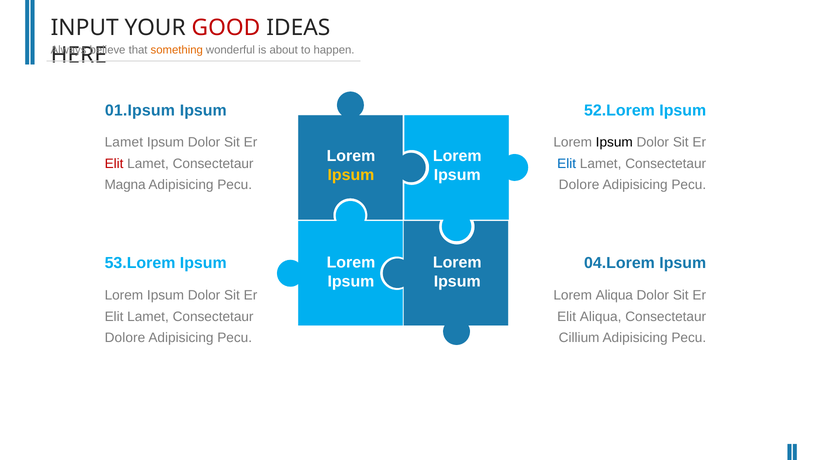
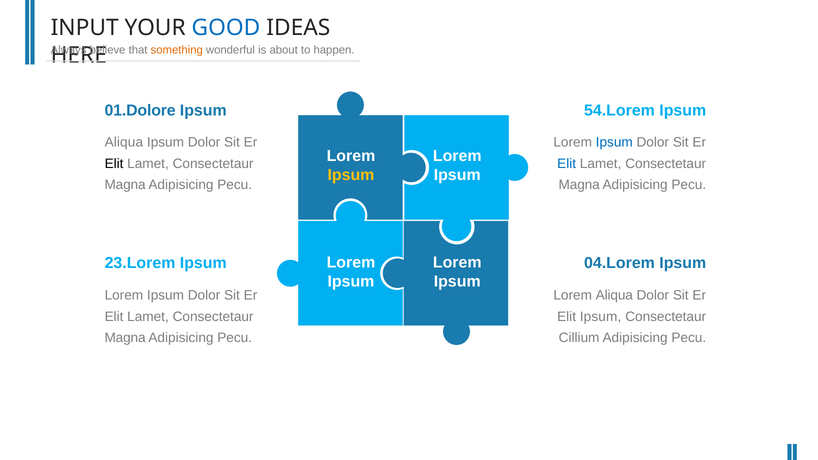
GOOD colour: red -> blue
01.Ipsum: 01.Ipsum -> 01.Dolore
52.Lorem: 52.Lorem -> 54.Lorem
Lamet at (124, 143): Lamet -> Aliqua
Ipsum at (614, 143) colour: black -> blue
Elit at (114, 164) colour: red -> black
Dolore at (579, 185): Dolore -> Magna
53.Lorem: 53.Lorem -> 23.Lorem
Elit Aliqua: Aliqua -> Ipsum
Dolore at (125, 338): Dolore -> Magna
